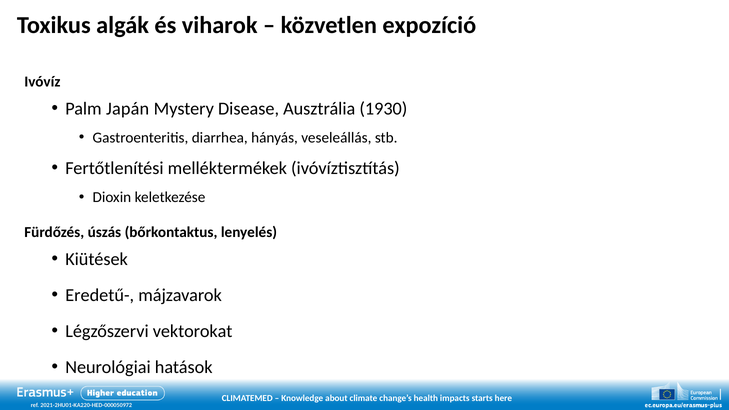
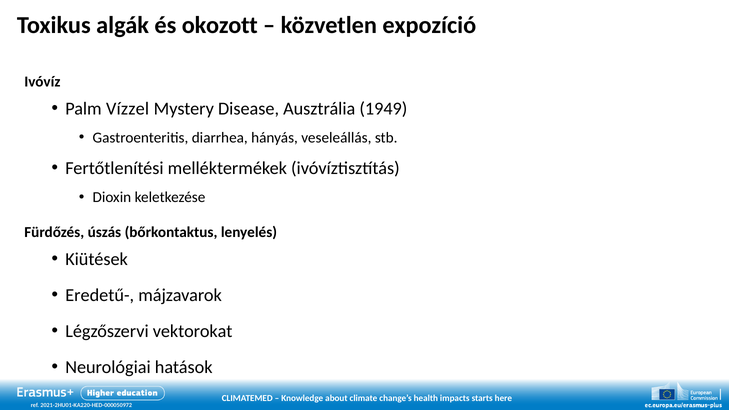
viharok: viharok -> okozott
Japán: Japán -> Vízzel
1930: 1930 -> 1949
